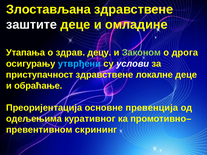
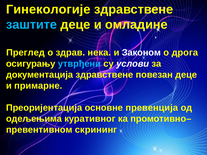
Злостављана: Злостављана -> Гинекологије
заштите colour: white -> light blue
Утапања: Утапања -> Преглед
децу: децу -> нека
Законом colour: light green -> white
приступачност: приступачност -> документација
локалне: локалне -> повезан
обраћање: обраћање -> примарне
